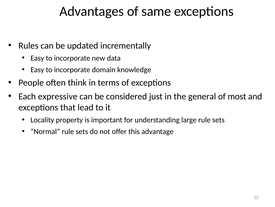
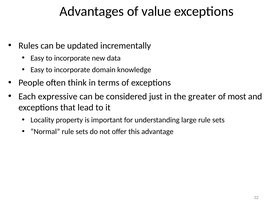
same: same -> value
general: general -> greater
